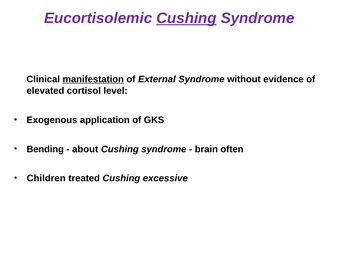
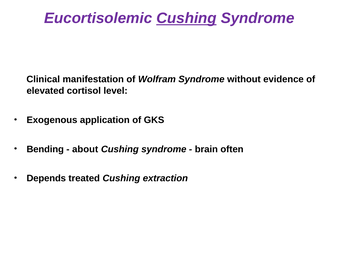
manifestation underline: present -> none
External: External -> Wolfram
Children: Children -> Depends
excessive: excessive -> extraction
